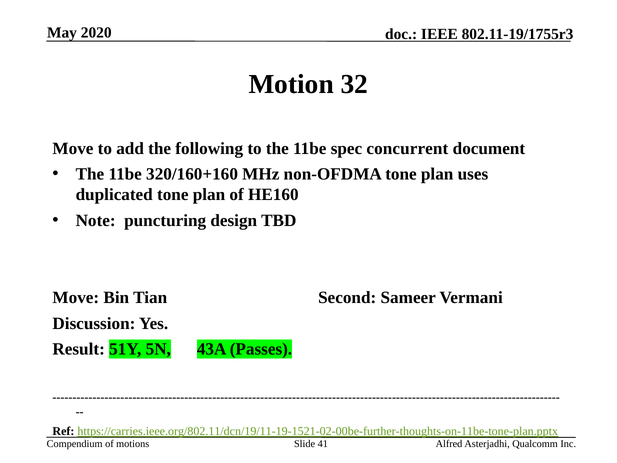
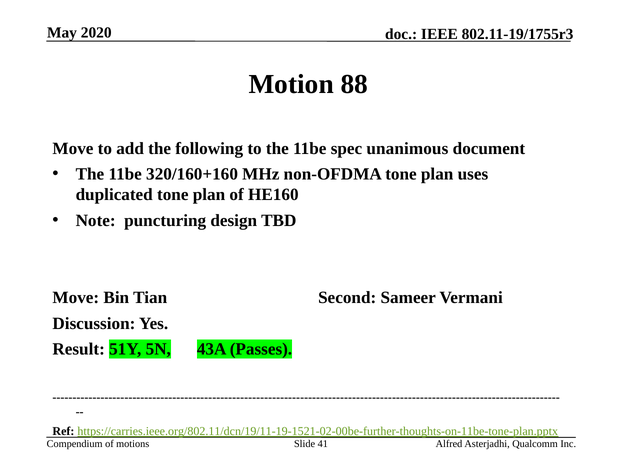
32: 32 -> 88
concurrent: concurrent -> unanimous
